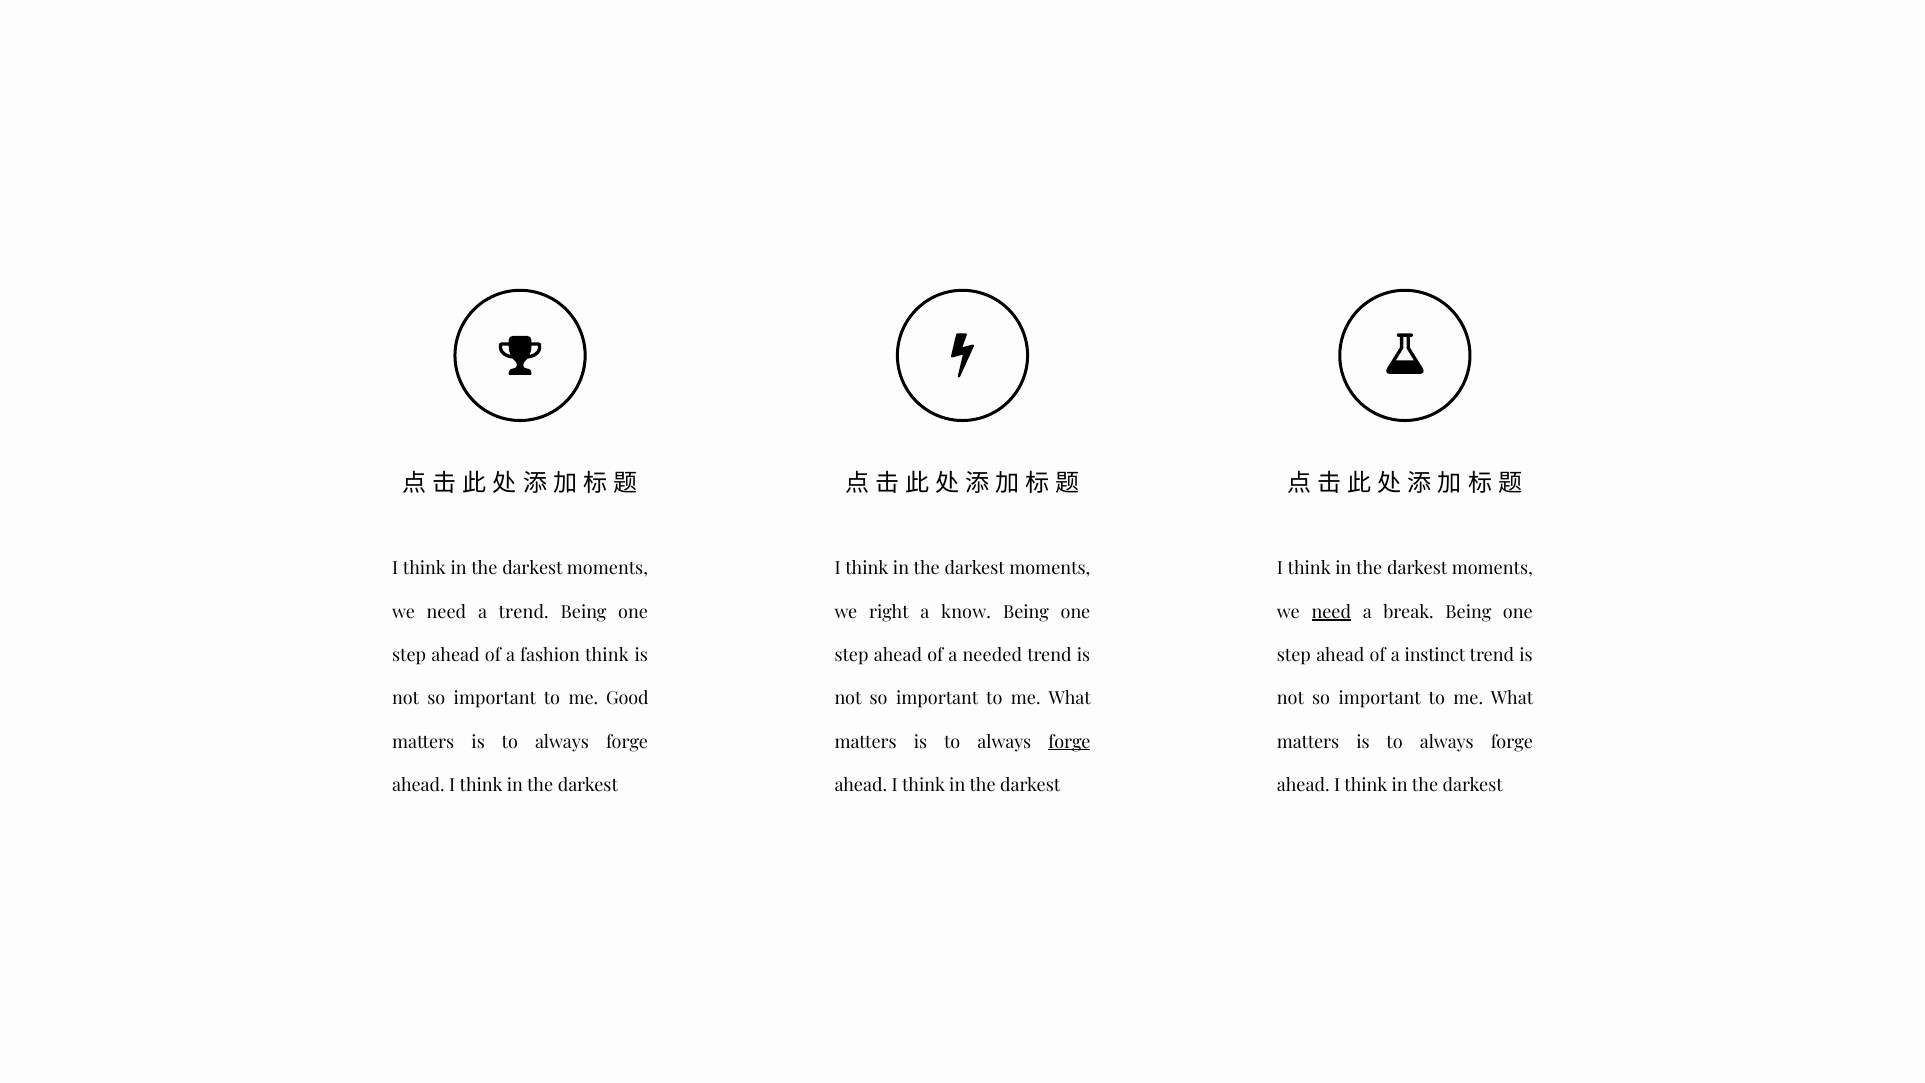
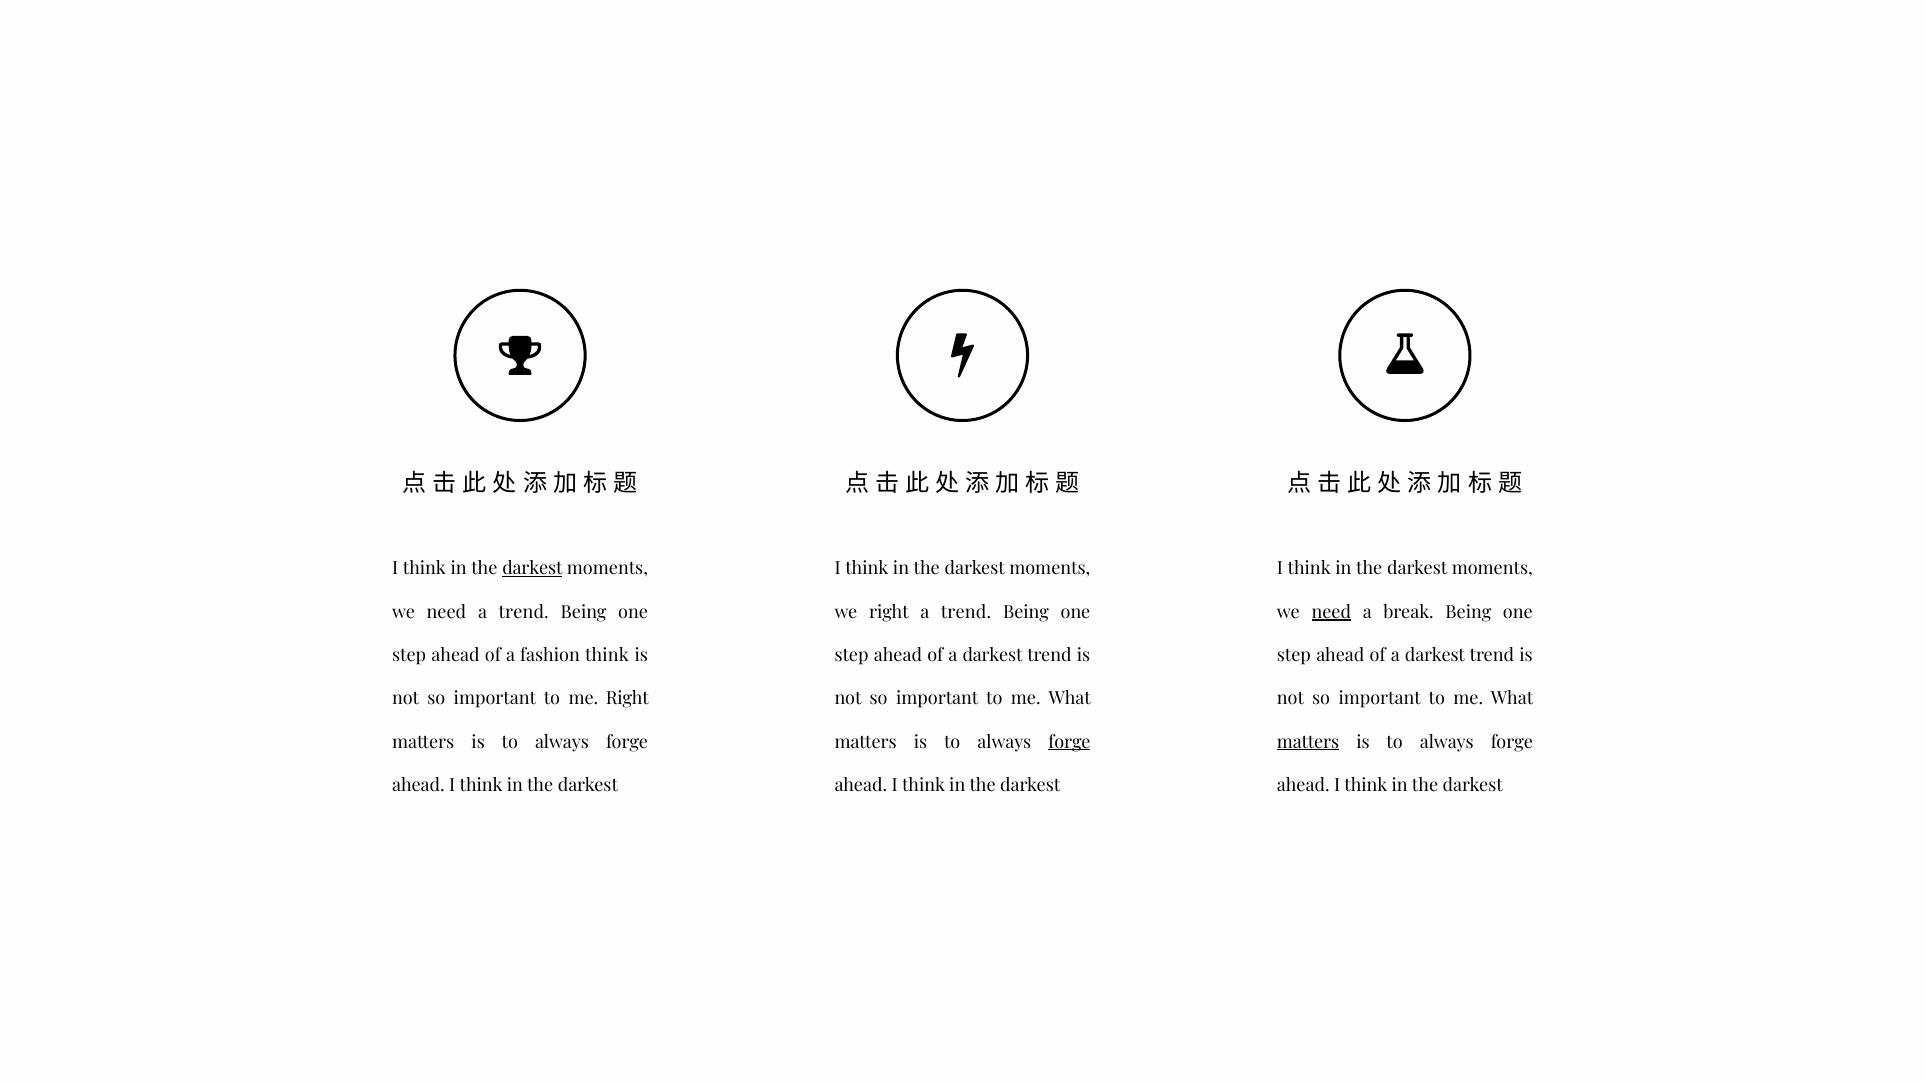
darkest at (532, 569) underline: none -> present
know at (966, 612): know -> trend
needed at (992, 655): needed -> darkest
instinct at (1435, 655): instinct -> darkest
me Good: Good -> Right
matters at (1308, 742) underline: none -> present
